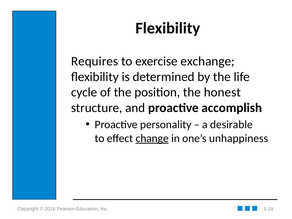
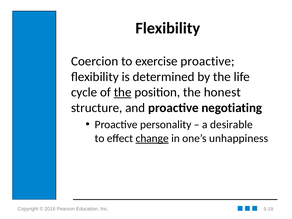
Requires: Requires -> Coercion
exercise exchange: exchange -> proactive
the at (123, 92) underline: none -> present
accomplish: accomplish -> negotiating
